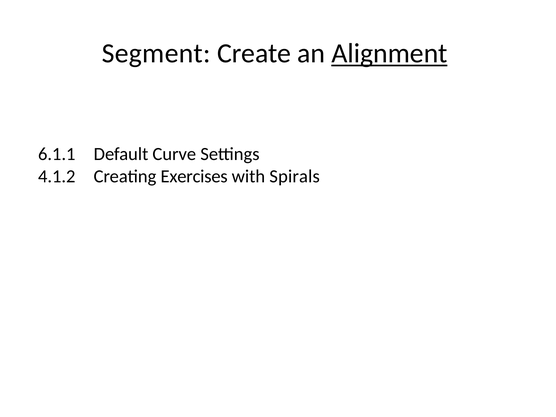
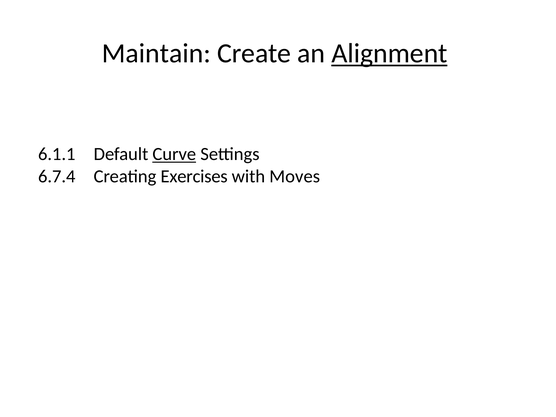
Segment: Segment -> Maintain
Curve underline: none -> present
4.1.2: 4.1.2 -> 6.7.4
Spirals: Spirals -> Moves
